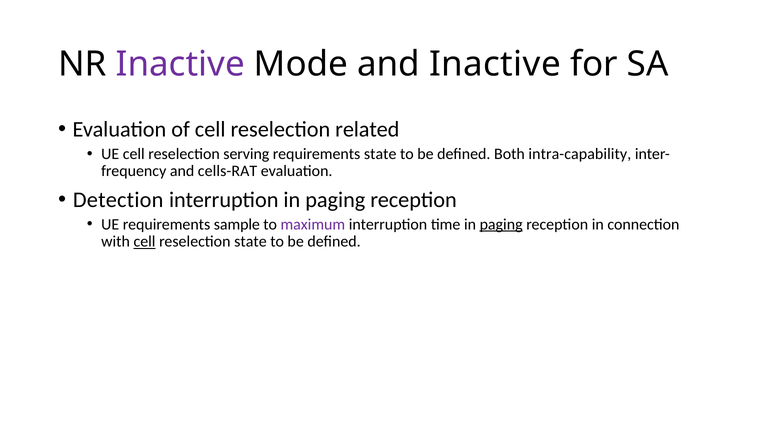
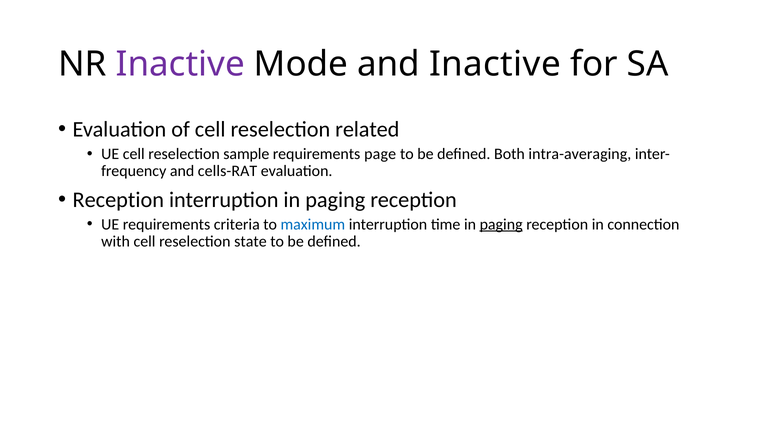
serving: serving -> sample
requirements state: state -> page
intra-capability: intra-capability -> intra-averaging
Detection at (118, 200): Detection -> Reception
sample: sample -> criteria
maximum colour: purple -> blue
cell at (145, 241) underline: present -> none
